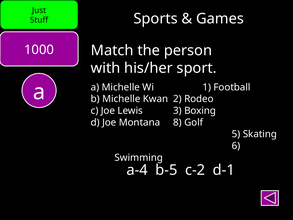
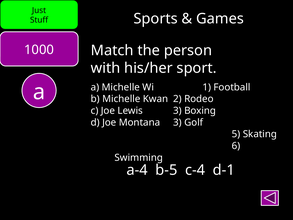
Montana 8: 8 -> 3
c-2: c-2 -> c-4
